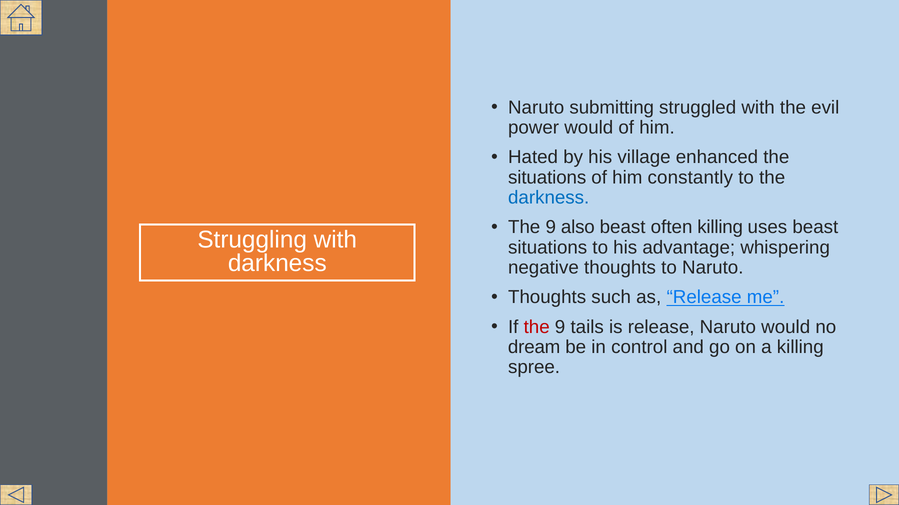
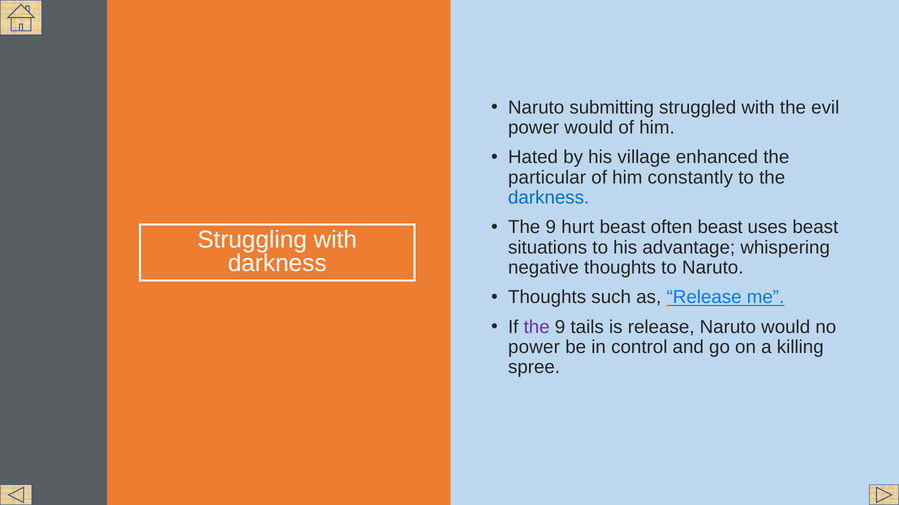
situations at (547, 178): situations -> particular
also: also -> hurt
often killing: killing -> beast
the at (537, 327) colour: red -> purple
dream at (534, 348): dream -> power
